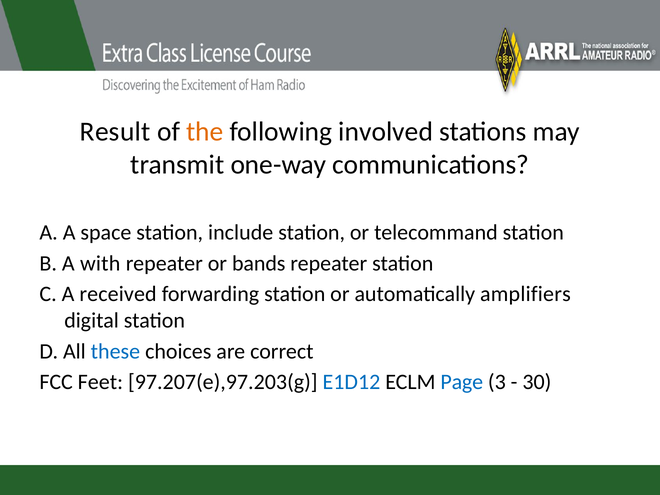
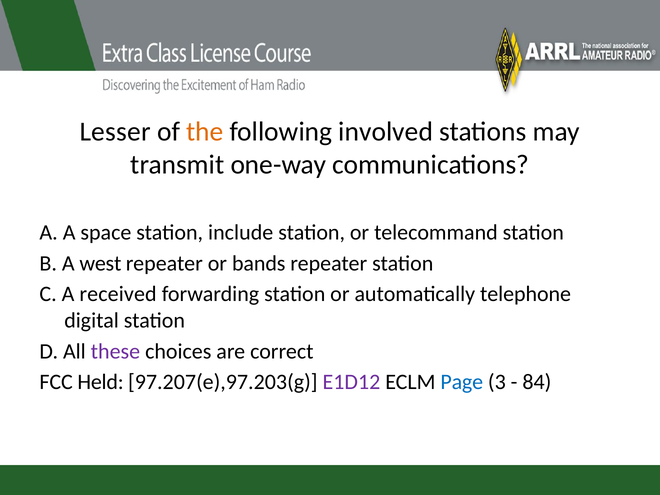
Result: Result -> Lesser
with: with -> west
amplifiers: amplifiers -> telephone
these colour: blue -> purple
Feet: Feet -> Held
E1D12 colour: blue -> purple
30: 30 -> 84
